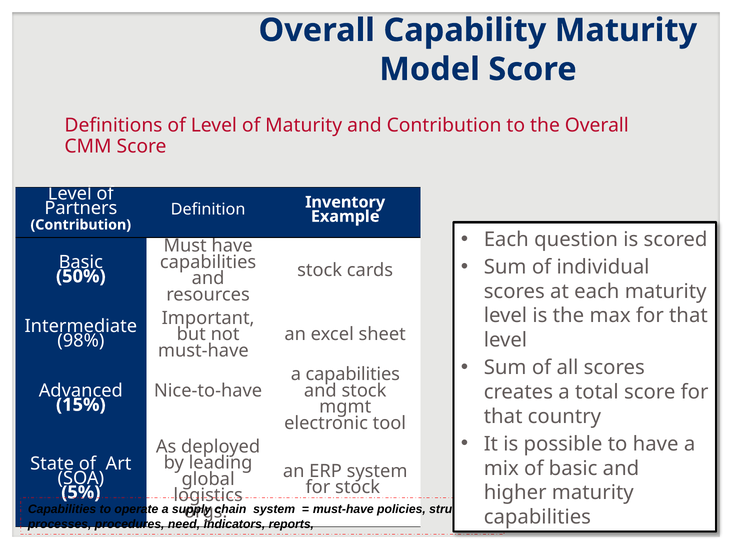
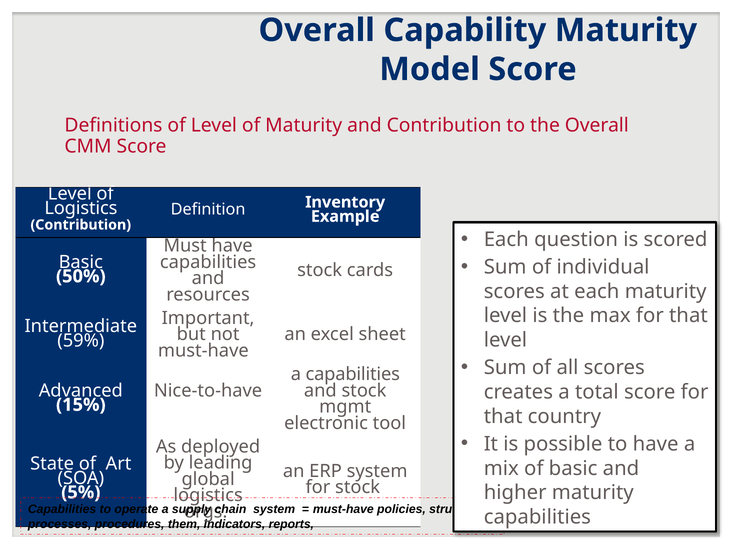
Partners at (81, 208): Partners -> Logistics
98%: 98% -> 59%
need: need -> them
